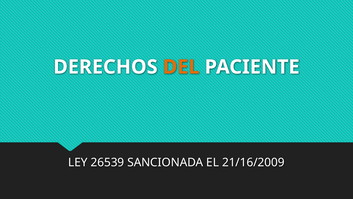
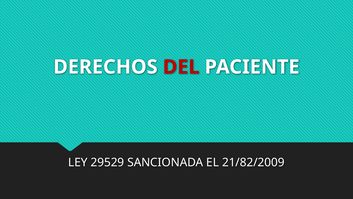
DEL colour: orange -> red
26539: 26539 -> 29529
21/16/2009: 21/16/2009 -> 21/82/2009
